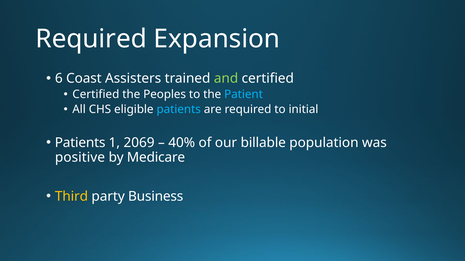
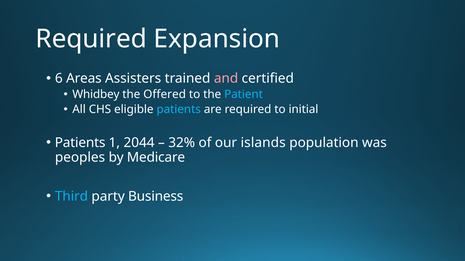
Coast: Coast -> Areas
and colour: light green -> pink
Certified at (96, 95): Certified -> Whidbey
Peoples: Peoples -> Offered
2069: 2069 -> 2044
40%: 40% -> 32%
billable: billable -> islands
positive: positive -> peoples
Third colour: yellow -> light blue
